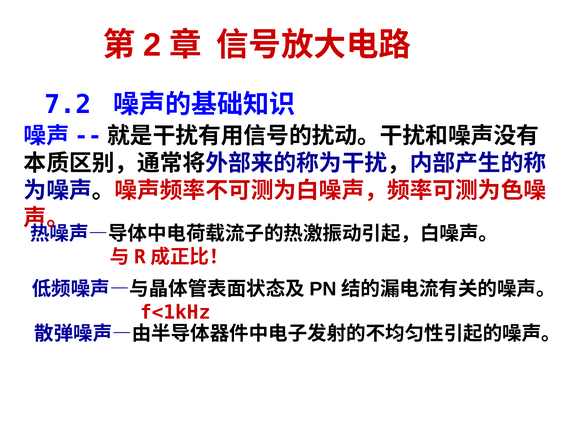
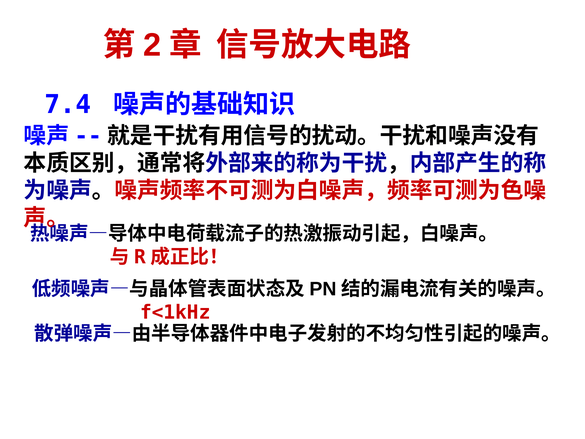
7.2: 7.2 -> 7.4
